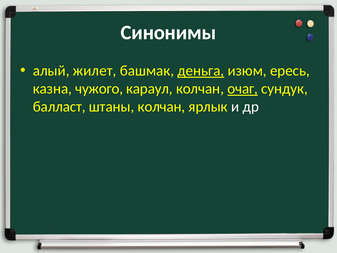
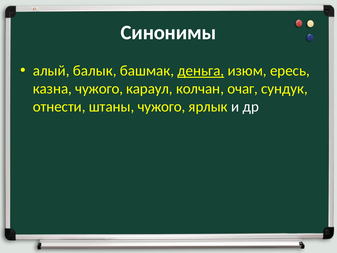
жилет: жилет -> балык
очаг underline: present -> none
балласт: балласт -> отнести
штаны колчан: колчан -> чужого
